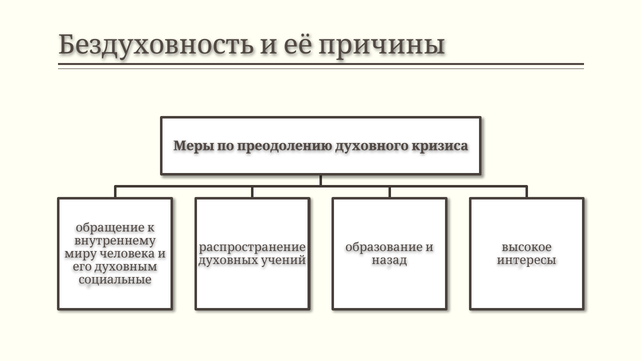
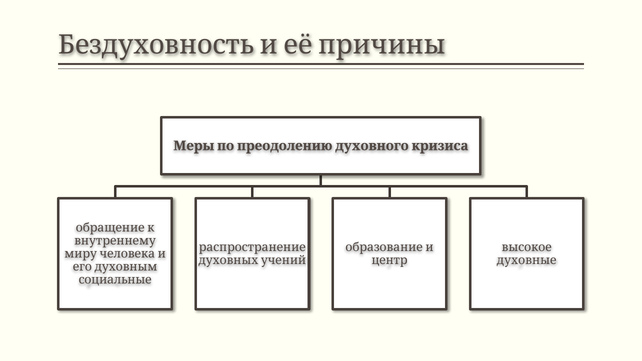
назад: назад -> центр
интересы: интересы -> духовные
